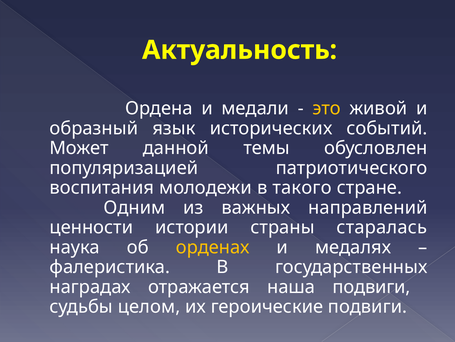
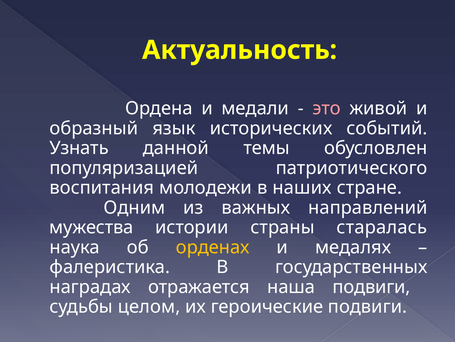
это colour: yellow -> pink
Может: Может -> Узнать
такого: такого -> наших
ценности: ценности -> мужества
